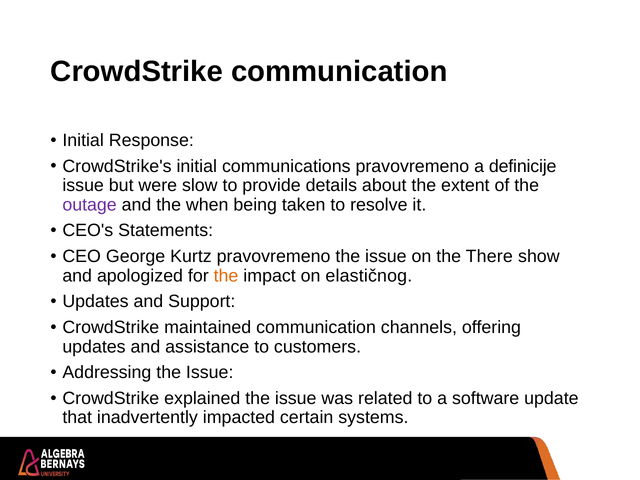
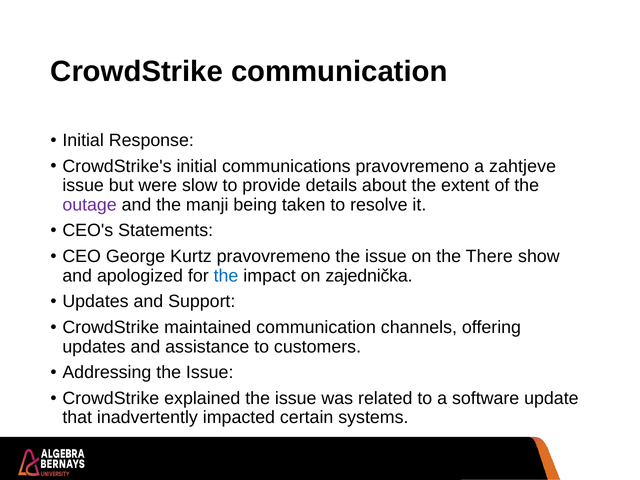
definicije: definicije -> zahtjeve
when: when -> manji
the at (226, 276) colour: orange -> blue
elastičnog: elastičnog -> zajednička
